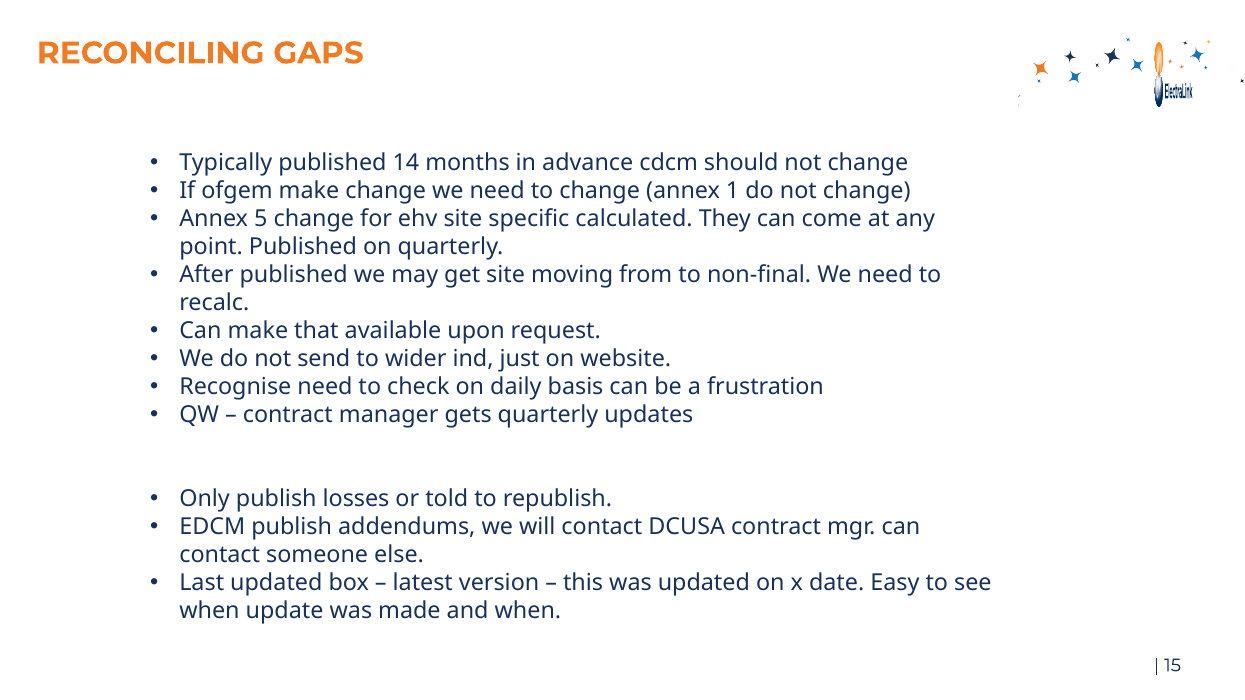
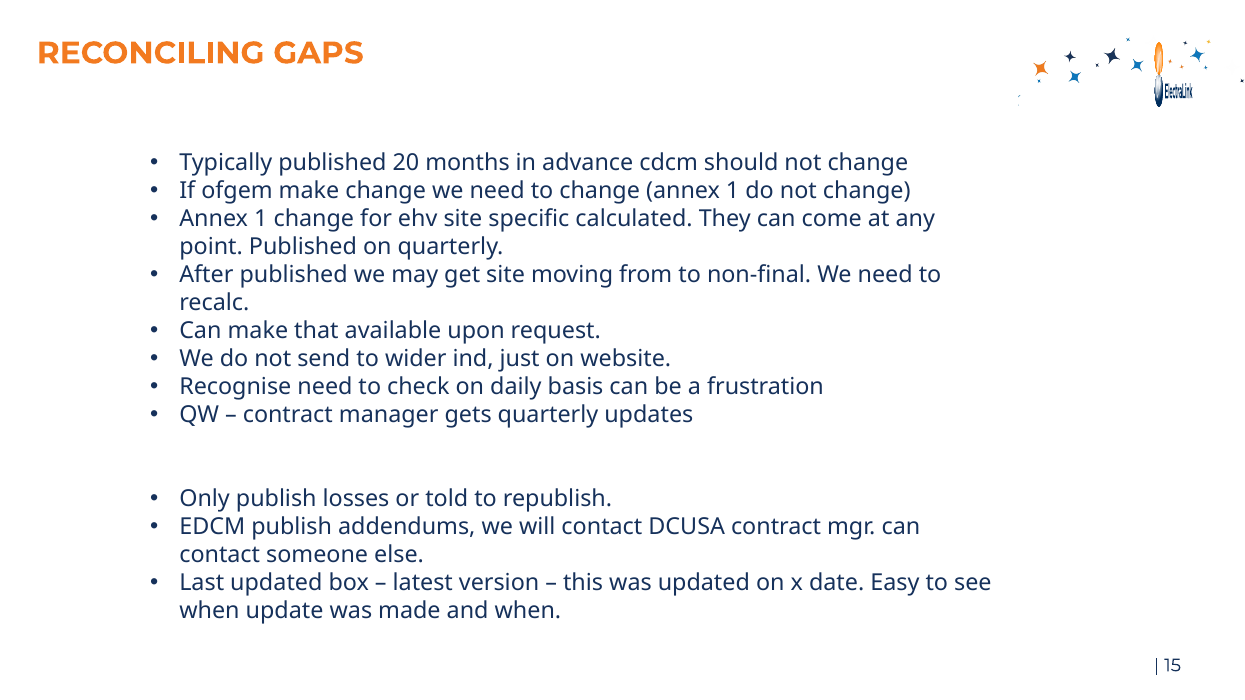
14: 14 -> 20
5 at (261, 219): 5 -> 1
